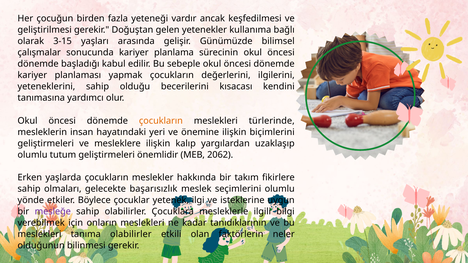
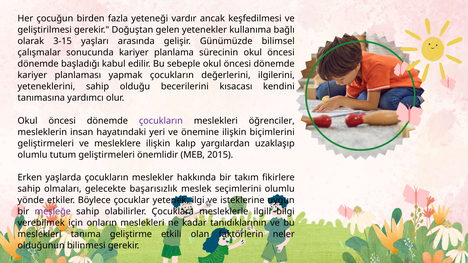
çocukların at (161, 121) colour: orange -> purple
türlerinde: türlerinde -> öğrenciler
2062: 2062 -> 2015
tanıma olabilirler: olabilirler -> geliştirme
